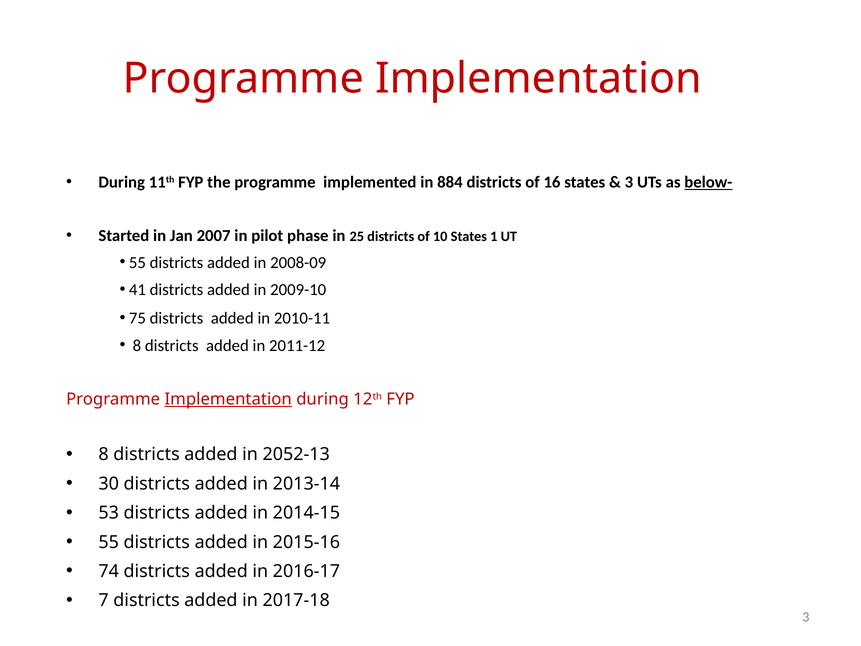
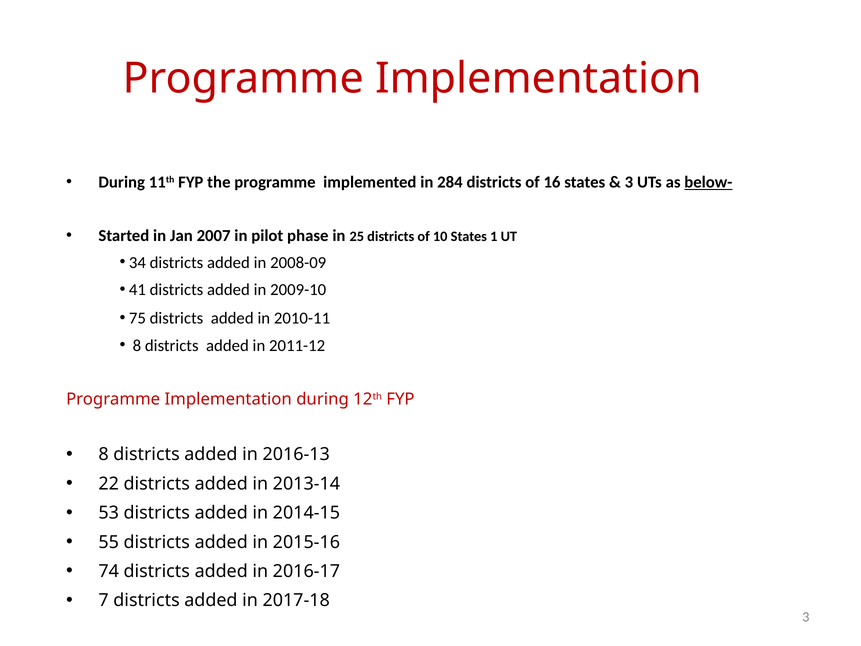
884: 884 -> 284
55 at (137, 263): 55 -> 34
Implementation at (228, 399) underline: present -> none
2052-13: 2052-13 -> 2016-13
30: 30 -> 22
